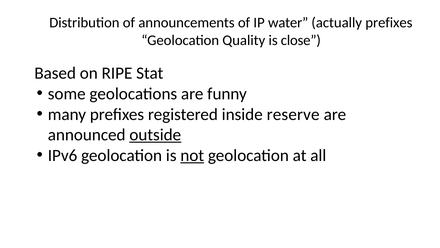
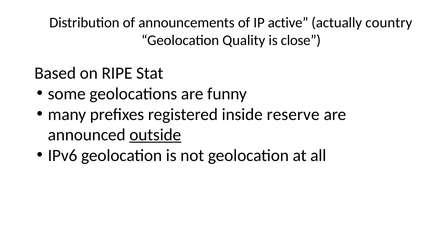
water: water -> active
actually prefixes: prefixes -> country
not underline: present -> none
